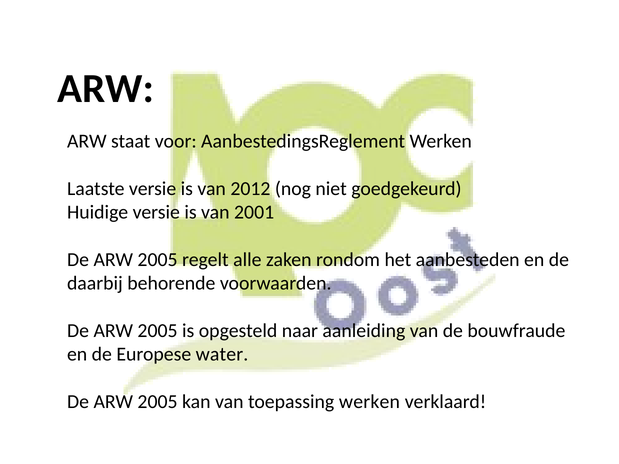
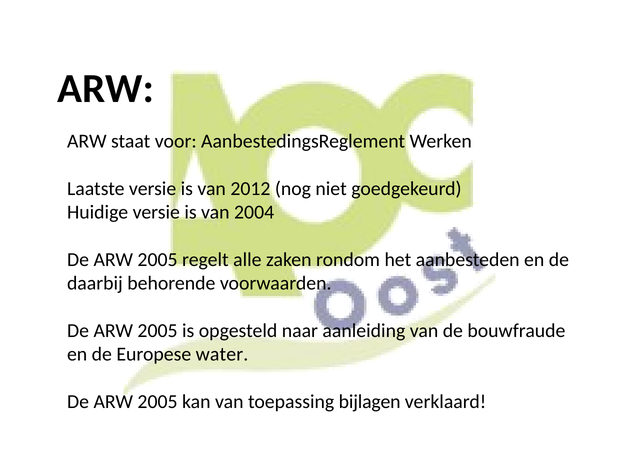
2001: 2001 -> 2004
toepassing werken: werken -> bijlagen
